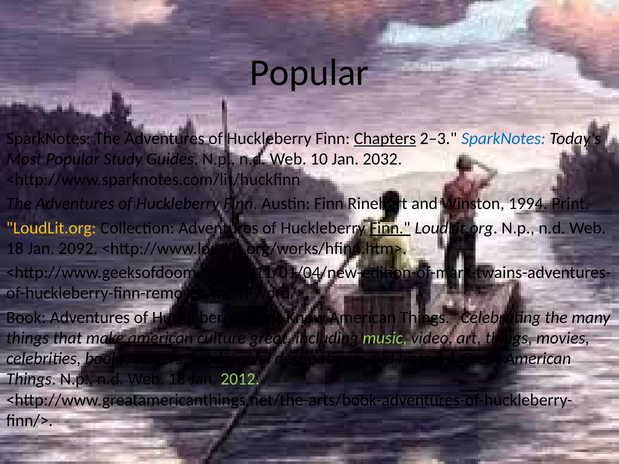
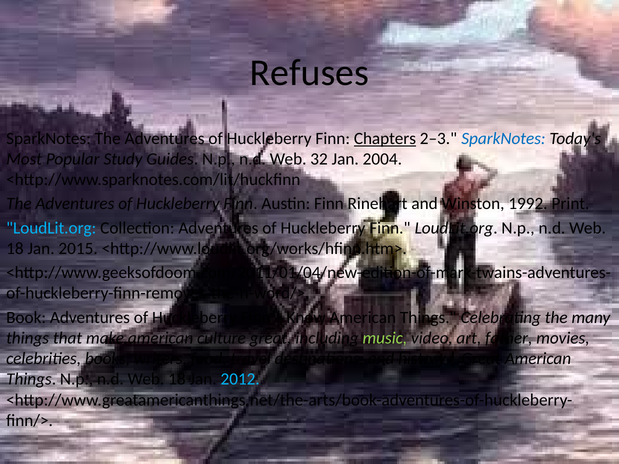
Popular at (309, 73): Popular -> Refuses
10: 10 -> 32
2032: 2032 -> 2004
1994: 1994 -> 1992
LoudLit.org at (51, 228) colour: yellow -> light blue
Finn at (390, 228) underline: present -> none
2092: 2092 -> 2015
art things: things -> father
2012 colour: light green -> light blue
